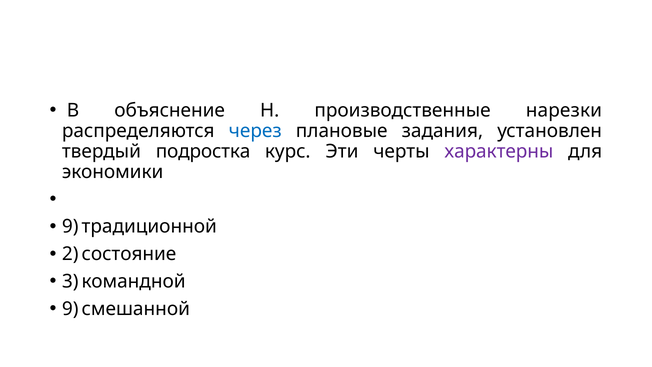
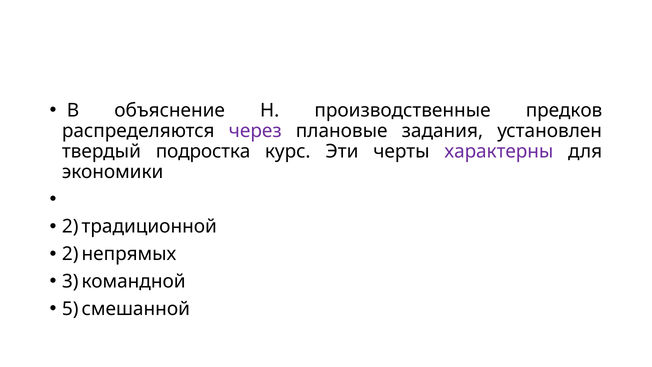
нарезки: нарезки -> предков
через colour: blue -> purple
9 at (70, 227): 9 -> 2
состояние: состояние -> непрямых
9 at (70, 309): 9 -> 5
